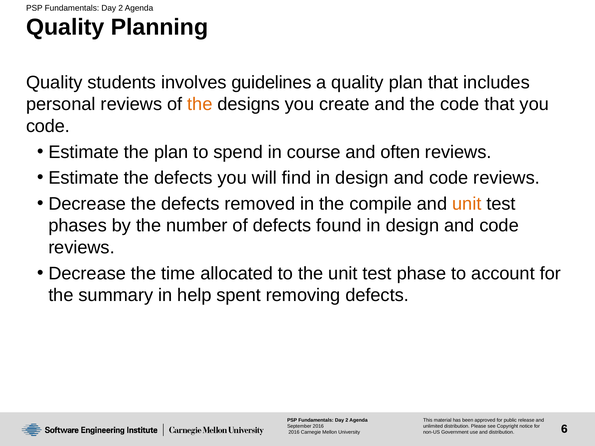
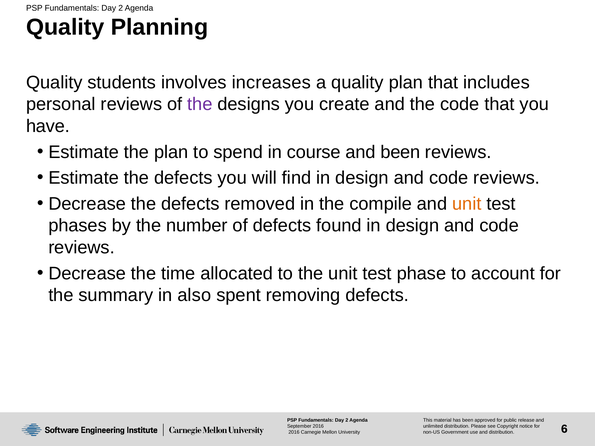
guidelines: guidelines -> increases
the at (200, 104) colour: orange -> purple
code at (48, 126): code -> have
and often: often -> been
help: help -> also
